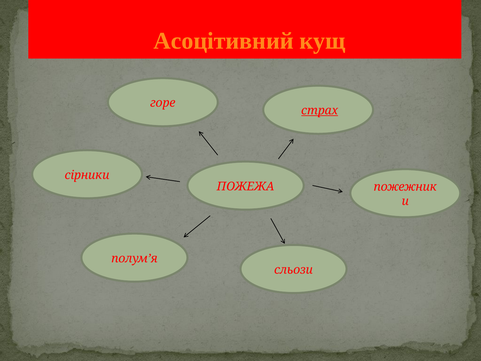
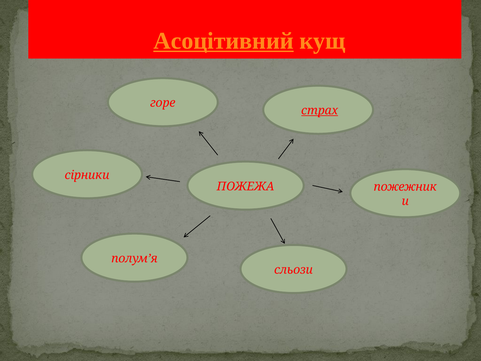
Асоцітивний underline: none -> present
